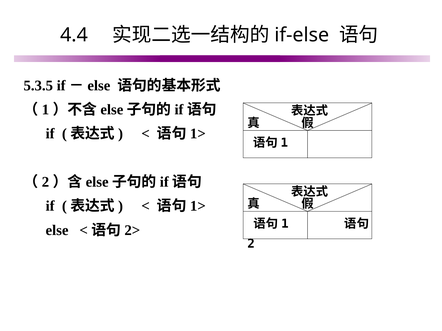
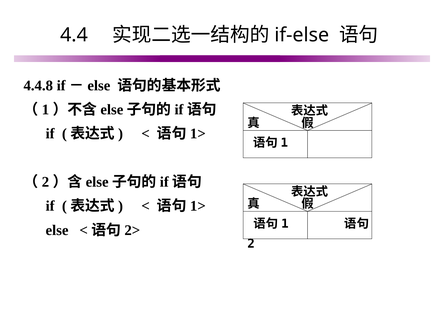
5.3.5: 5.3.5 -> 4.4.8
